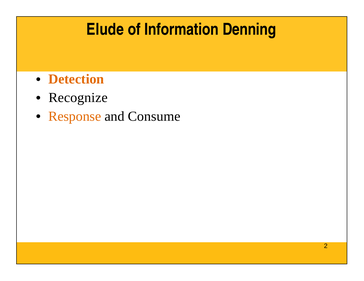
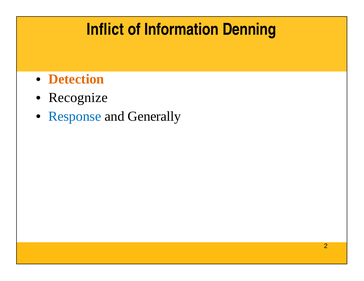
Elude: Elude -> Inflict
Response colour: orange -> blue
Consume: Consume -> Generally
